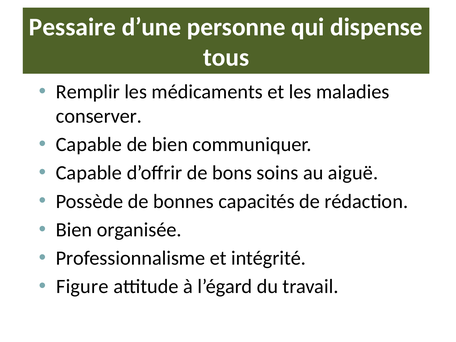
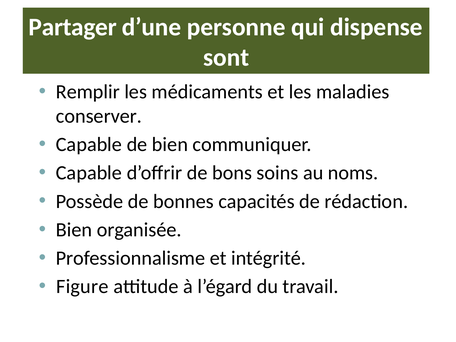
Pessaire: Pessaire -> Partager
tous: tous -> sont
aiguë: aiguë -> noms
